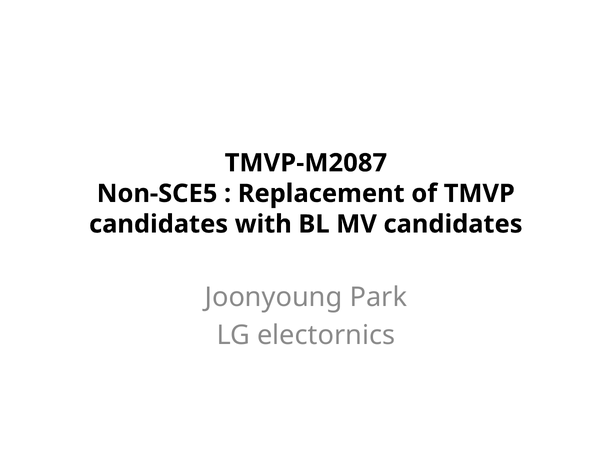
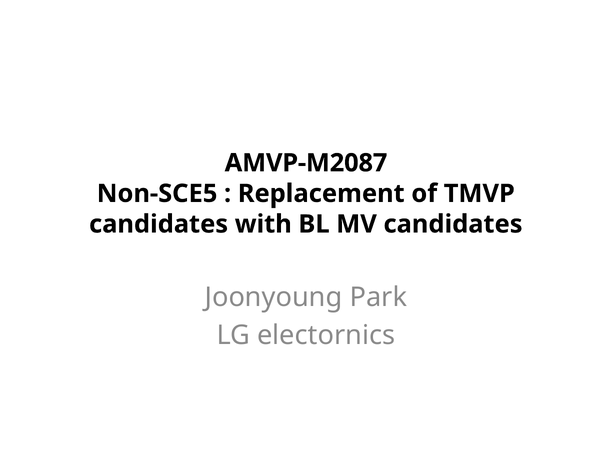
TMVP-M2087: TMVP-M2087 -> AMVP-M2087
